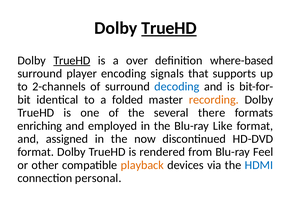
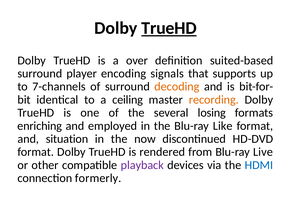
TrueHD at (72, 61) underline: present -> none
where-based: where-based -> suited-based
2-channels: 2-channels -> 7-channels
decoding colour: blue -> orange
folded: folded -> ceiling
there: there -> losing
assigned: assigned -> situation
Feel: Feel -> Live
playback colour: orange -> purple
personal: personal -> formerly
